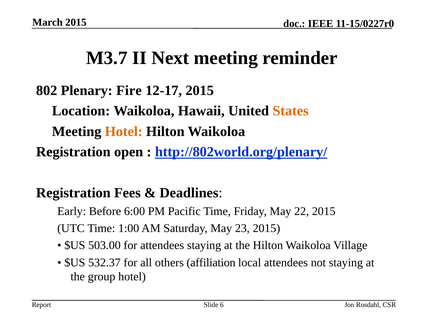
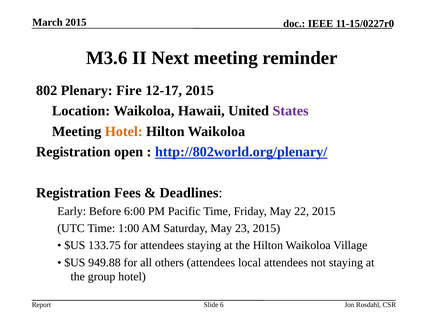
M3.7: M3.7 -> M3.6
States colour: orange -> purple
503.00: 503.00 -> 133.75
532.37: 532.37 -> 949.88
others affiliation: affiliation -> attendees
